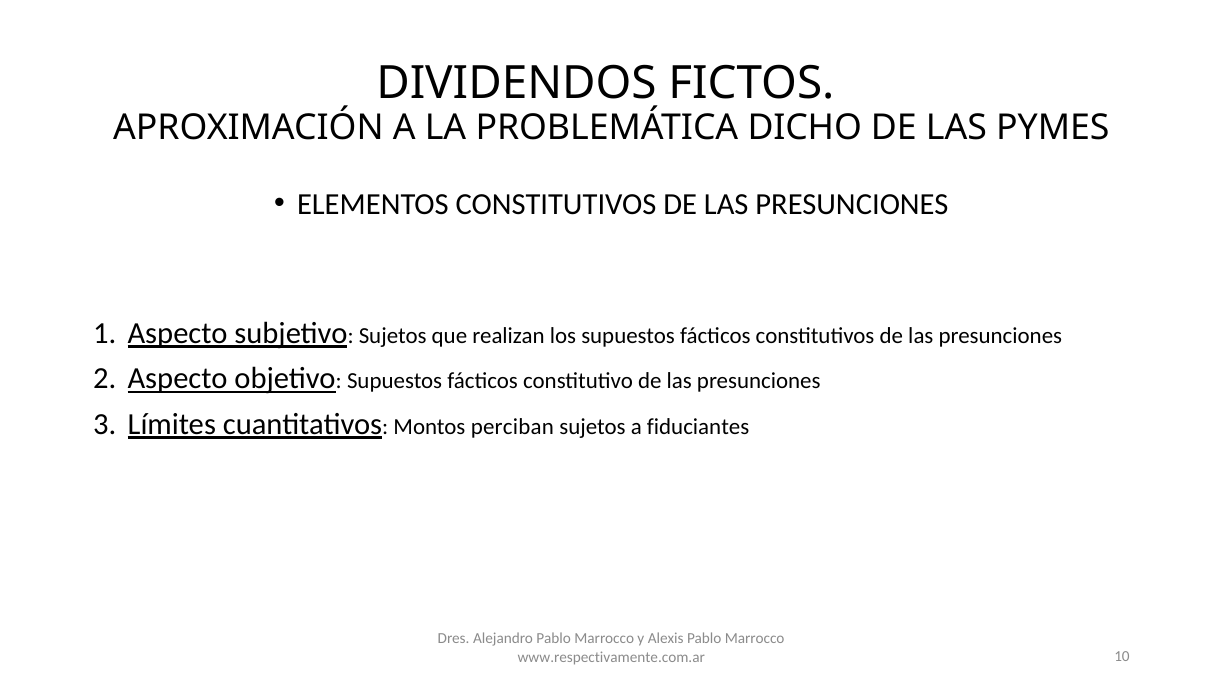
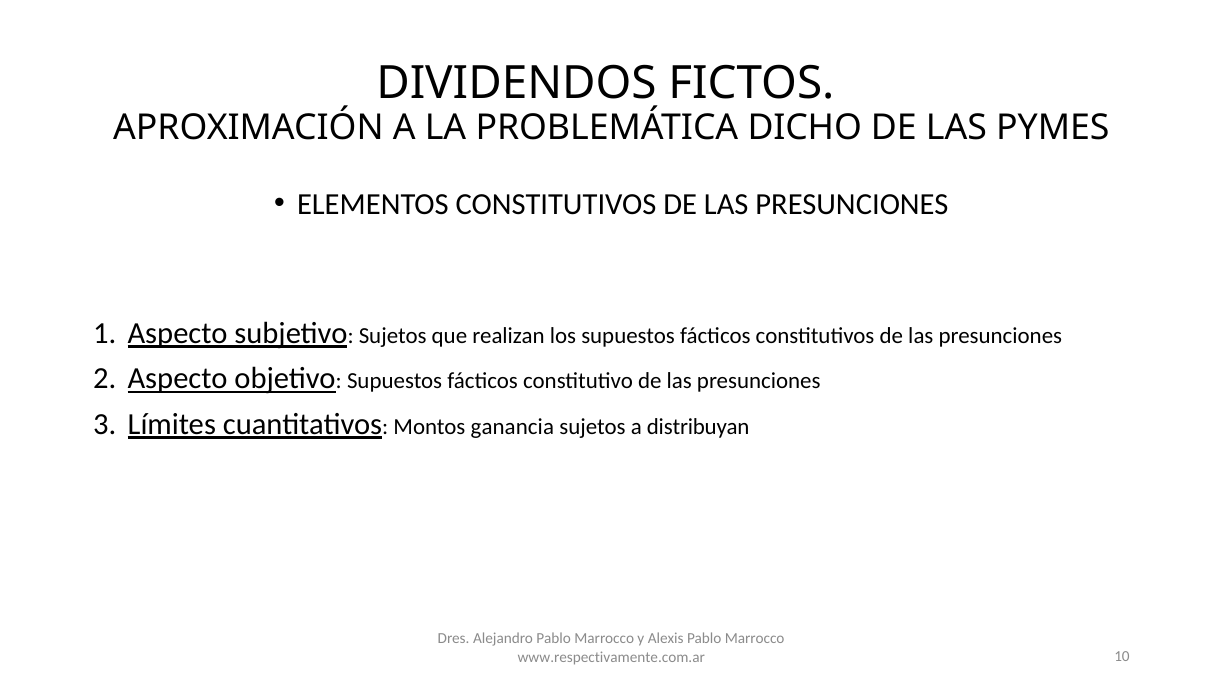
perciban: perciban -> ganancia
fiduciantes: fiduciantes -> distribuyan
